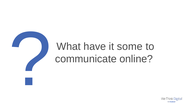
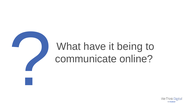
some: some -> being
